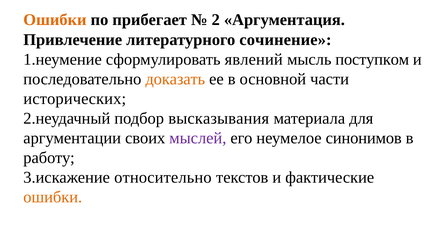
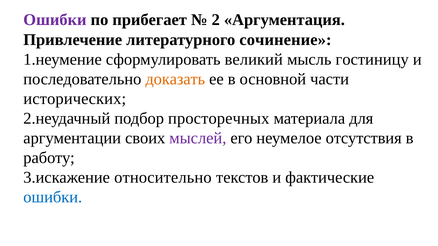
Ошибки at (55, 20) colour: orange -> purple
явлений: явлений -> великий
поступком: поступком -> гостиницу
высказывания: высказывания -> просторечных
синонимов: синонимов -> отсутствия
ошибки at (53, 197) colour: orange -> blue
